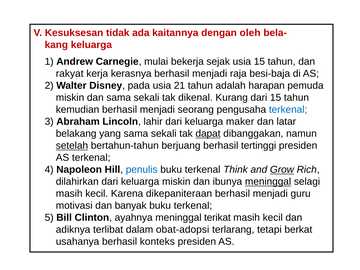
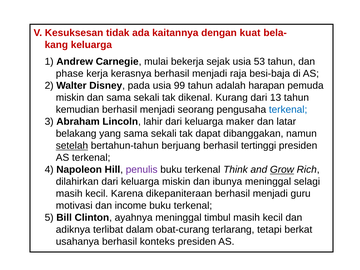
oleh: oleh -> kuat
usia 15: 15 -> 53
rakyat: rakyat -> phase
21: 21 -> 99
dari 15: 15 -> 13
dapat underline: present -> none
penulis colour: blue -> purple
meninggal at (268, 182) underline: present -> none
banyak: banyak -> income
terikat: terikat -> timbul
obat-adopsi: obat-adopsi -> obat-curang
